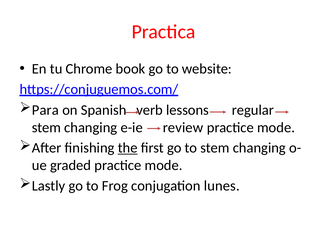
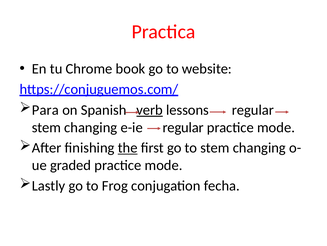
verb underline: none -> present
e-ie review: review -> regular
lunes: lunes -> fecha
